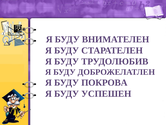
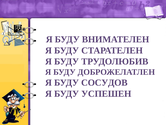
ПОКРОВА: ПОКРОВА -> СОСУДОВ
